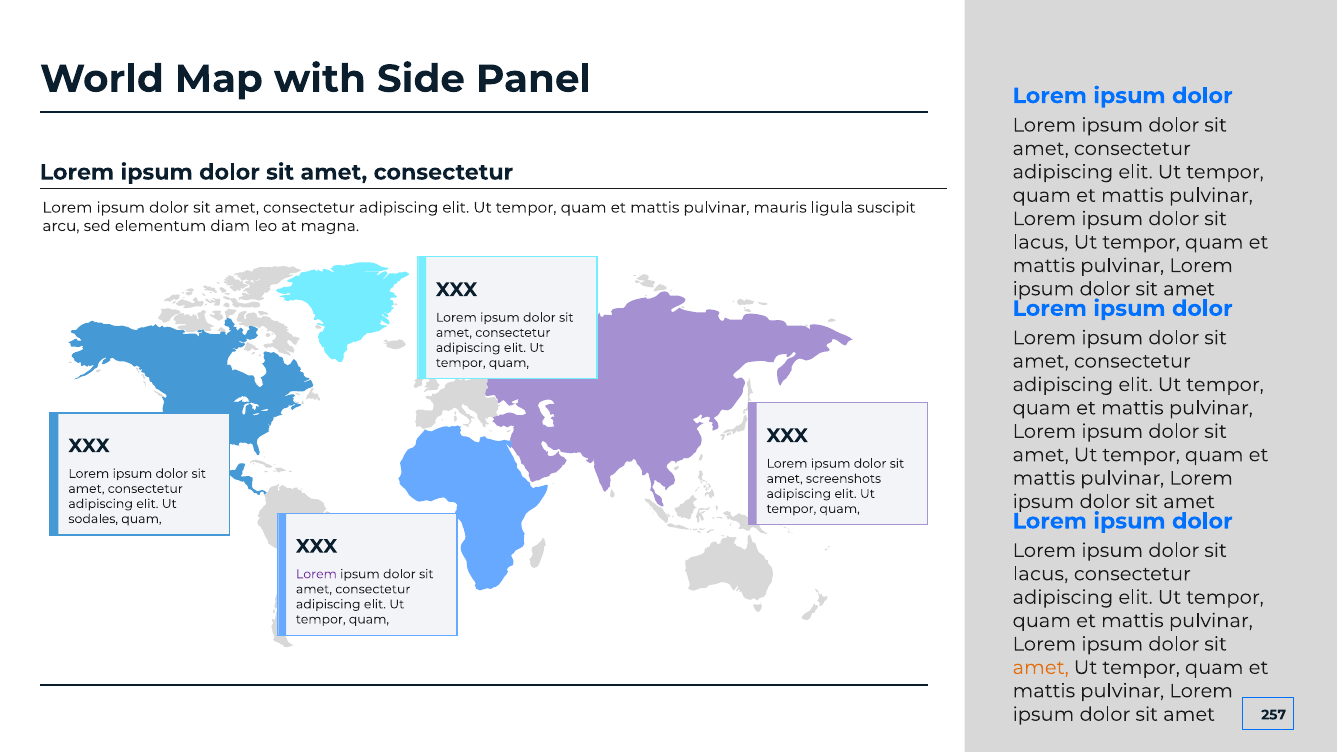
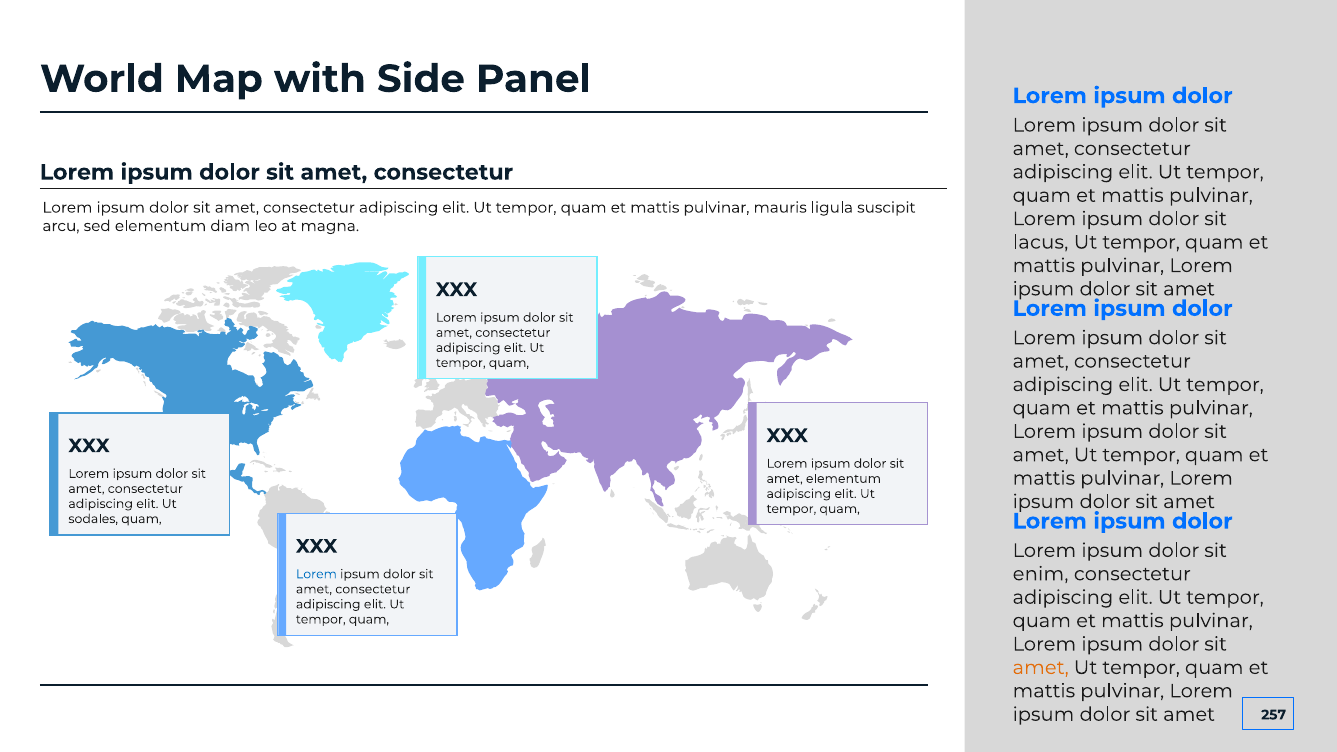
amet screenshots: screenshots -> elementum
lacus at (1041, 574): lacus -> enim
Lorem at (316, 574) colour: purple -> blue
